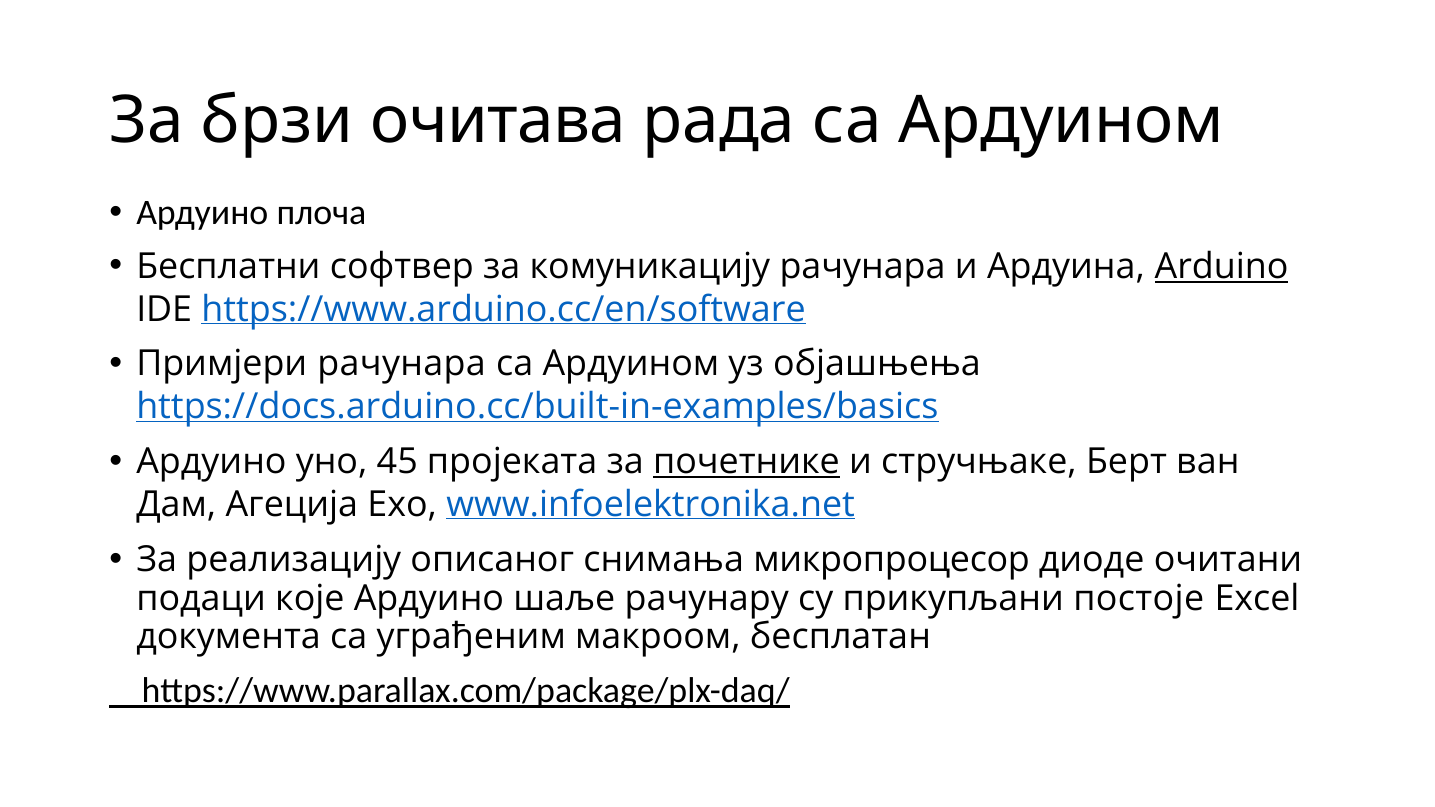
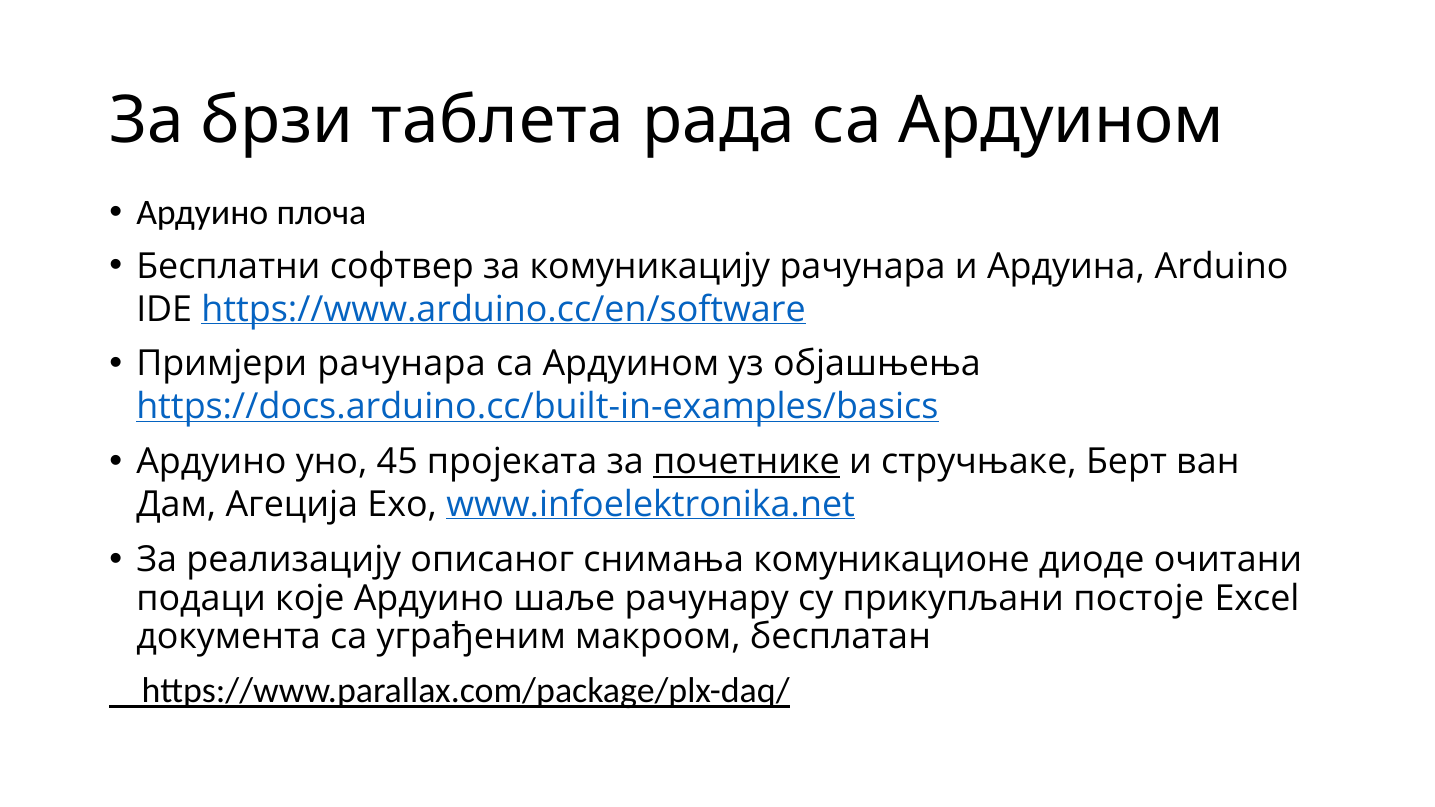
очитава: очитава -> таблета
Arduino underline: present -> none
микропроцесор: микропроцесор -> комуникационе
